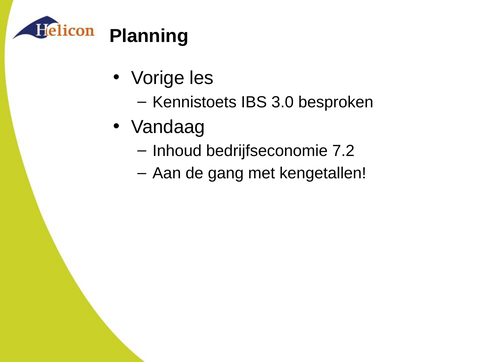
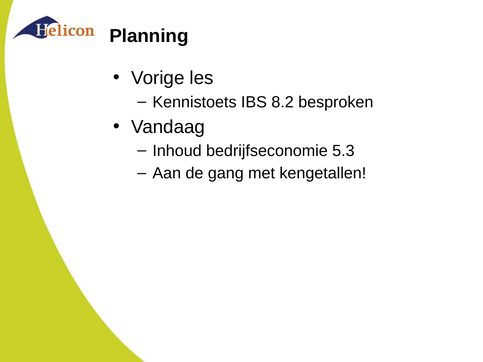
3.0: 3.0 -> 8.2
7.2: 7.2 -> 5.3
